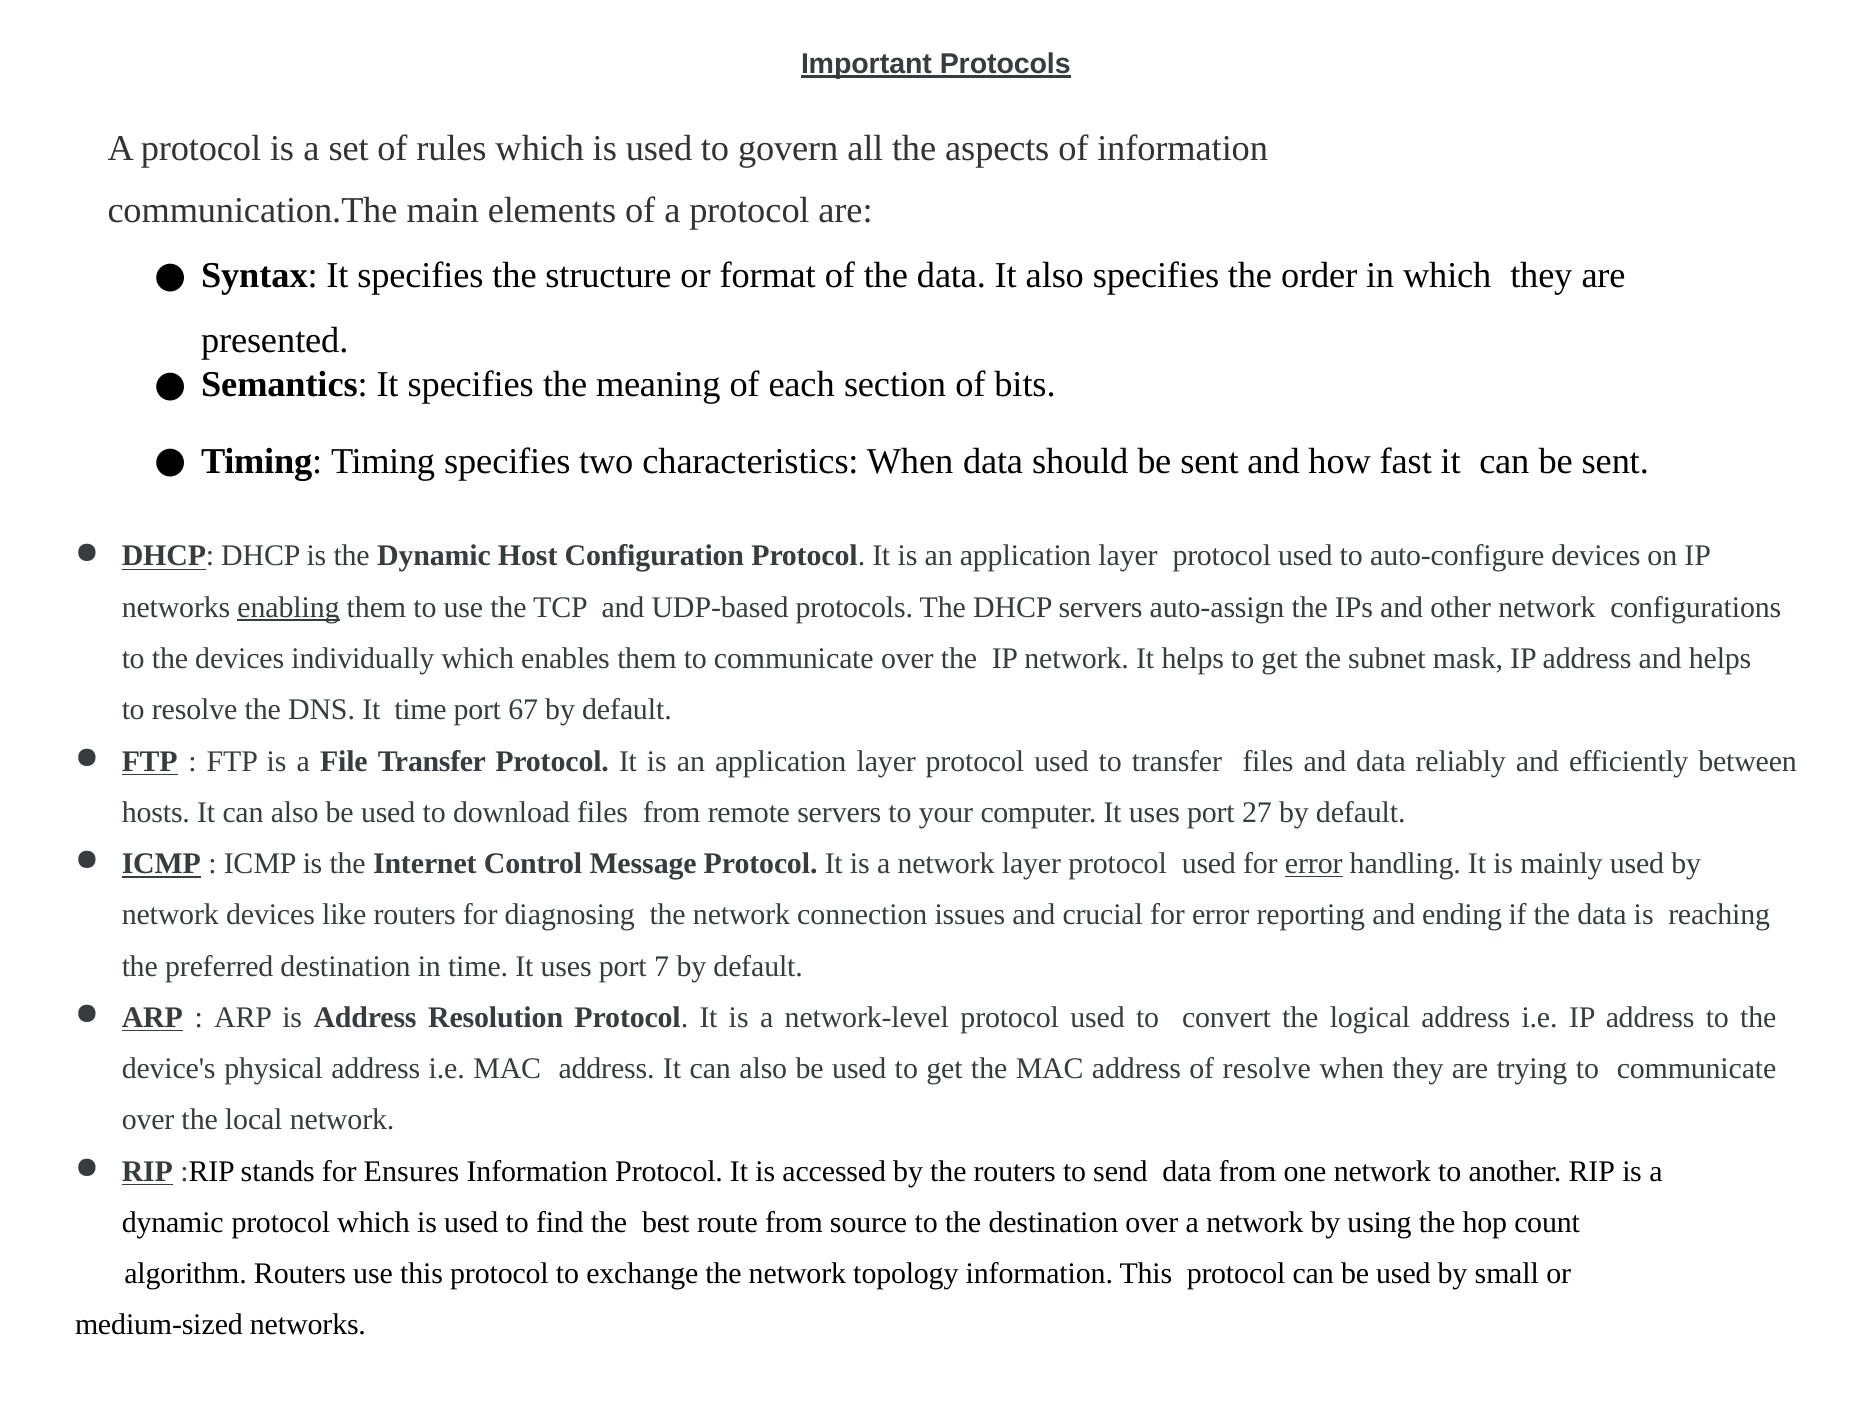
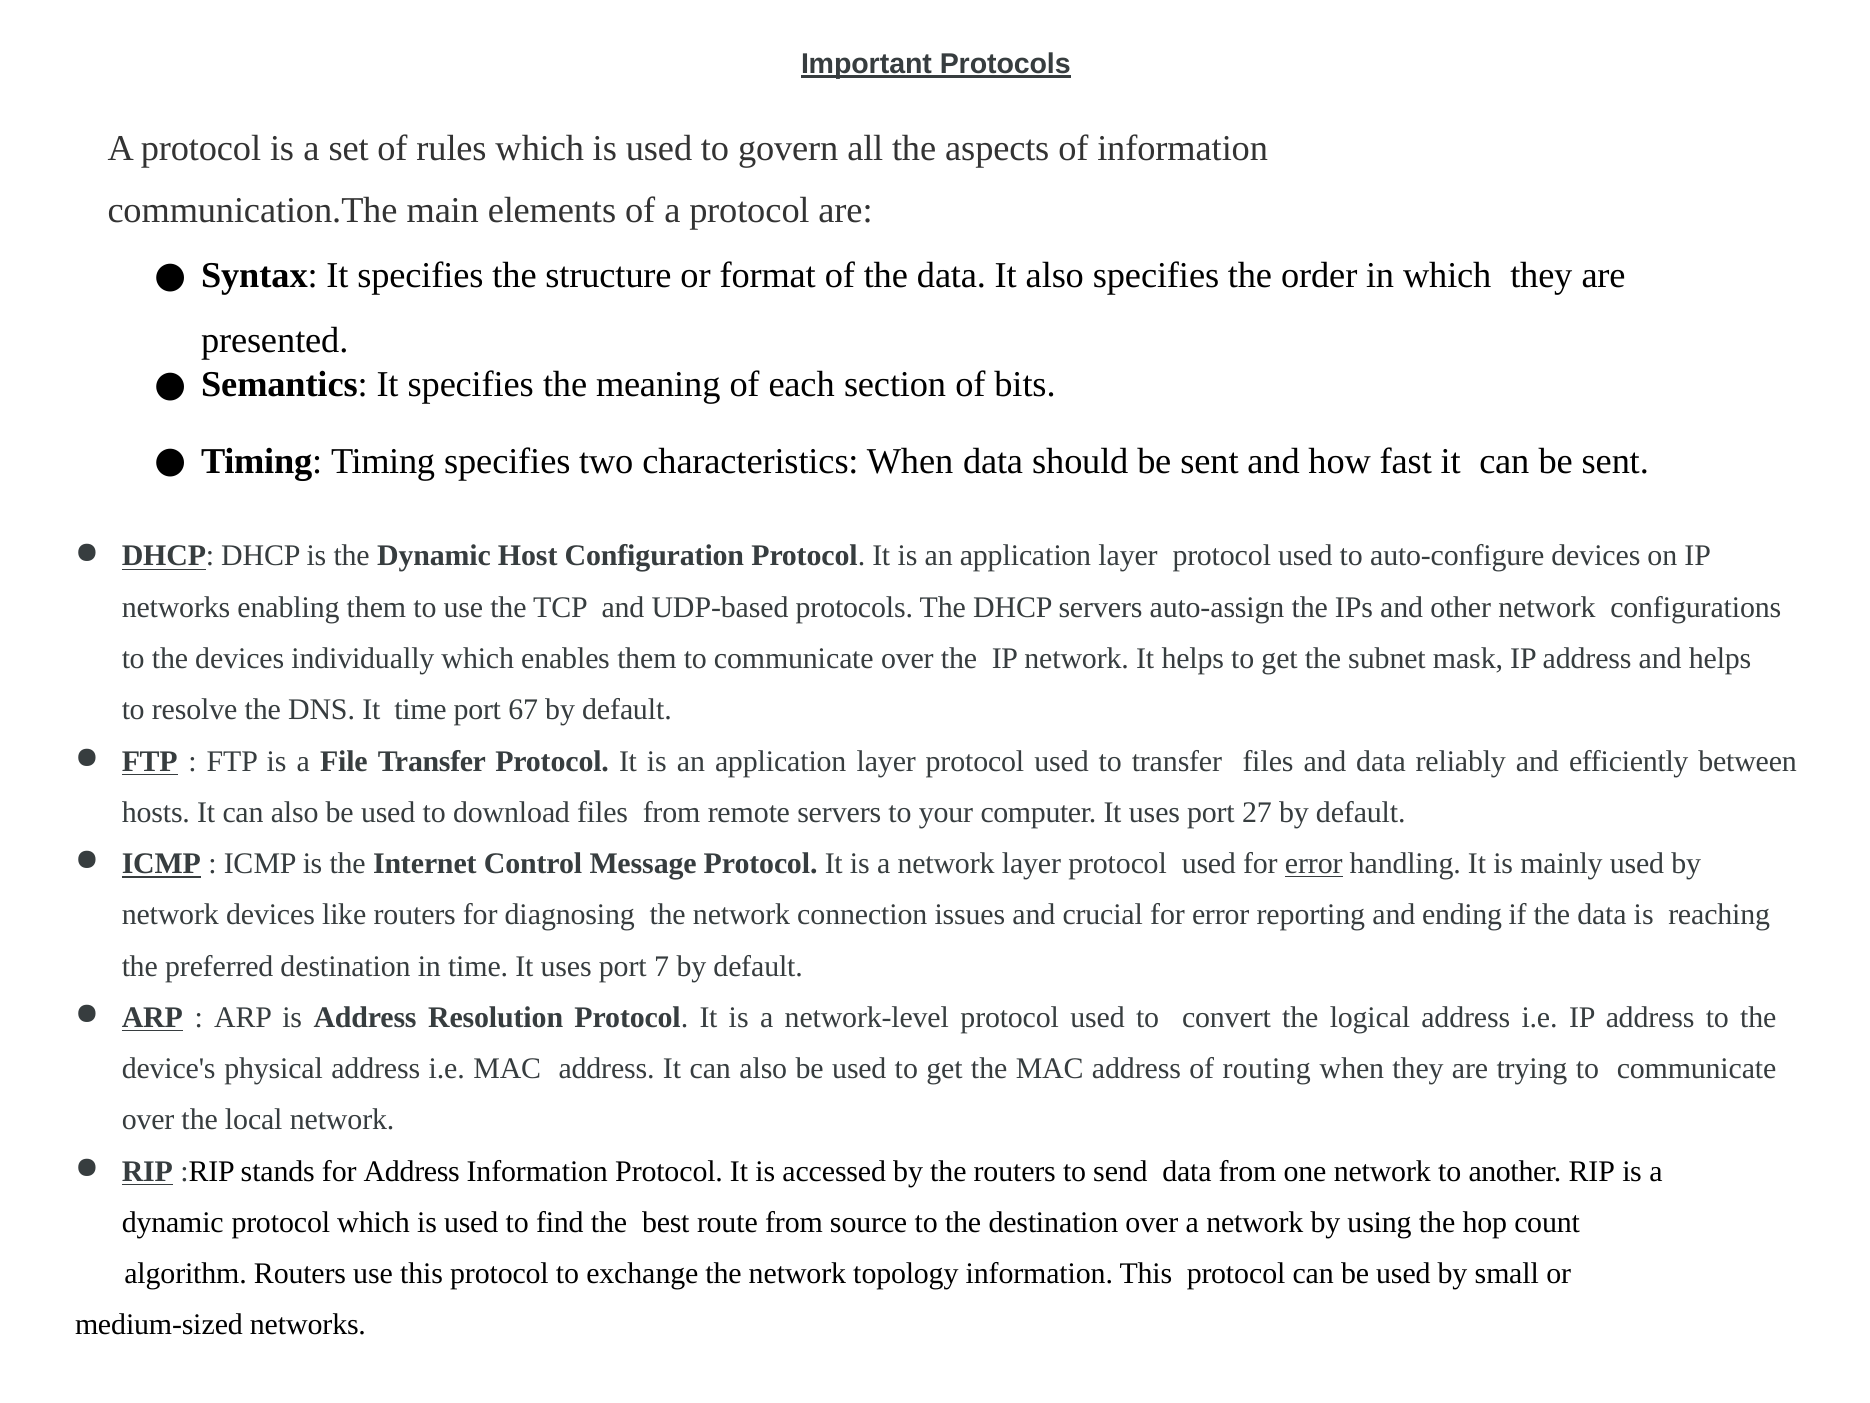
enabling underline: present -> none
of resolve: resolve -> routing
for Ensures: Ensures -> Address
